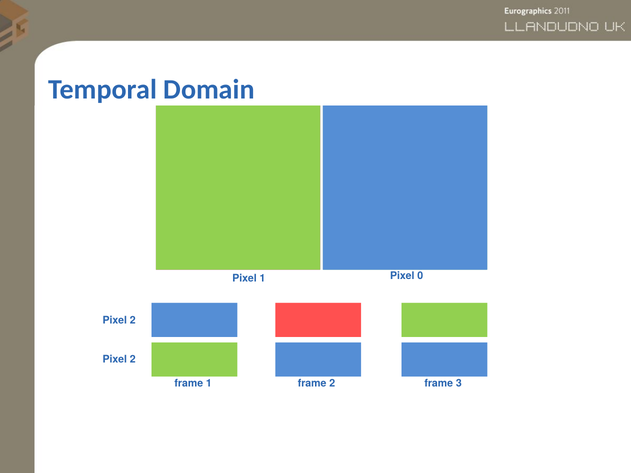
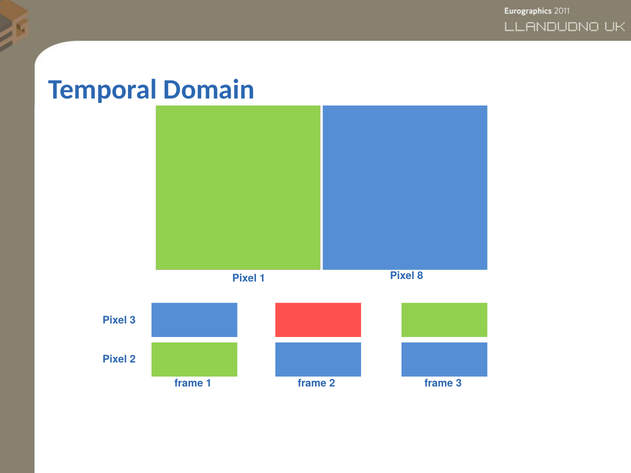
0: 0 -> 8
2 at (133, 320): 2 -> 3
